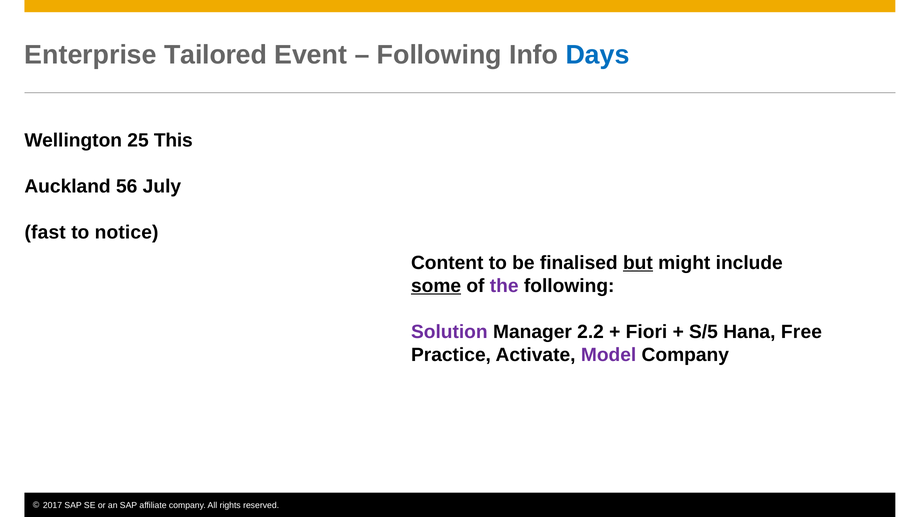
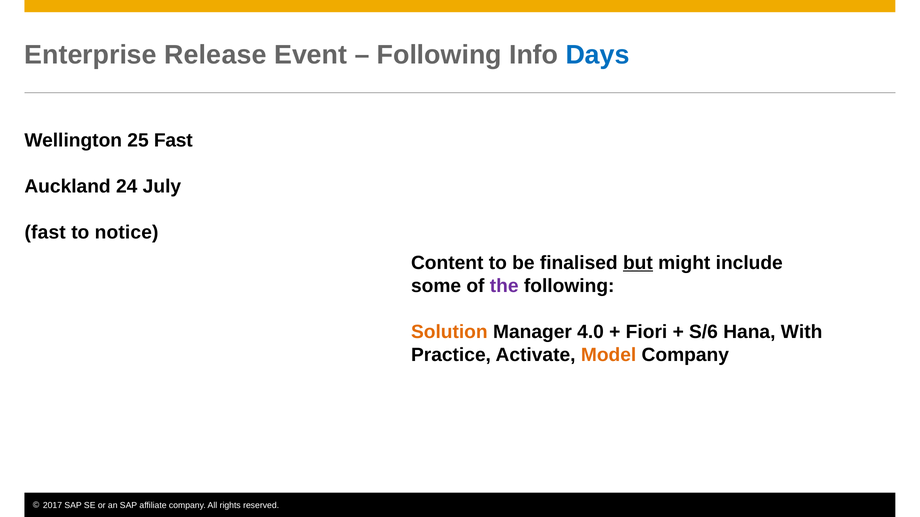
Tailored: Tailored -> Release
25 This: This -> Fast
56: 56 -> 24
some underline: present -> none
Solution colour: purple -> orange
2.2: 2.2 -> 4.0
S/5: S/5 -> S/6
Free: Free -> With
Model colour: purple -> orange
